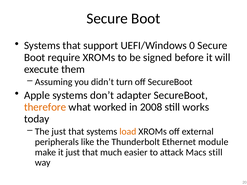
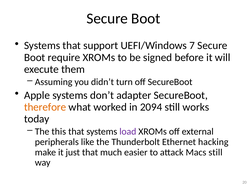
0: 0 -> 7
2008: 2008 -> 2094
The just: just -> this
load colour: orange -> purple
module: module -> hacking
